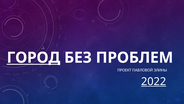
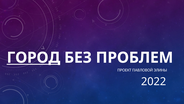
2022 underline: present -> none
